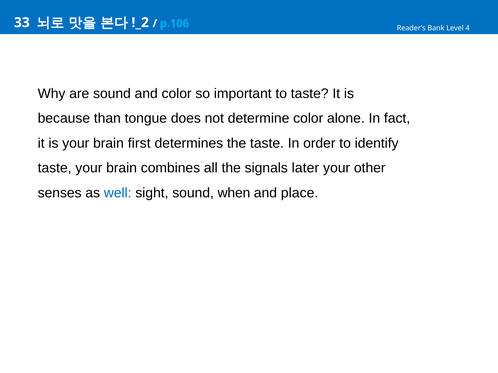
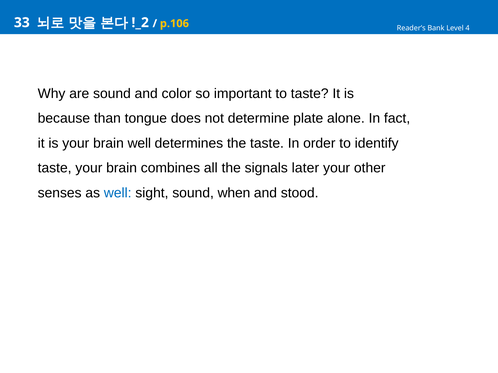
p.106 colour: light blue -> yellow
determine color: color -> plate
brain first: first -> well
place: place -> stood
